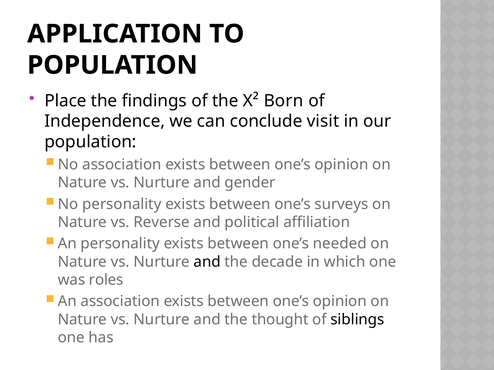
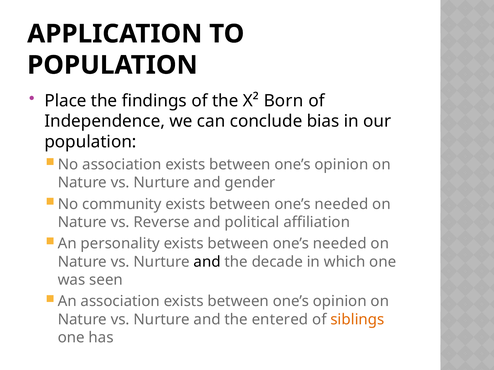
visit: visit -> bias
No personality: personality -> community
surveys at (341, 204): surveys -> needed
roles: roles -> seen
thought: thought -> entered
siblings colour: black -> orange
